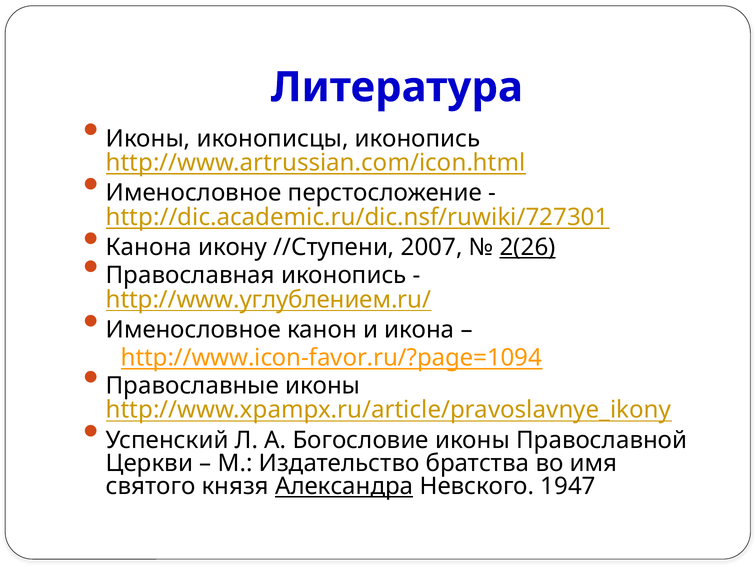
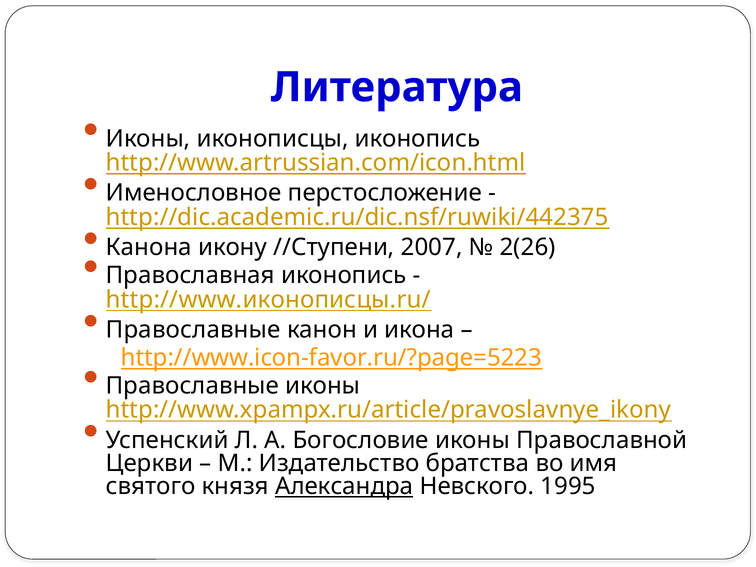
http://dic.academic.ru/dic.nsf/ruwiki/727301: http://dic.academic.ru/dic.nsf/ruwiki/727301 -> http://dic.academic.ru/dic.nsf/ruwiki/442375
2(26 underline: present -> none
http://www.углублением.ru/: http://www.углублением.ru/ -> http://www.иконописцы.ru/
Именословное at (193, 330): Именословное -> Православные
http://www.icon-favor.ru/?page=1094: http://www.icon-favor.ru/?page=1094 -> http://www.icon-favor.ru/?page=5223
1947: 1947 -> 1995
